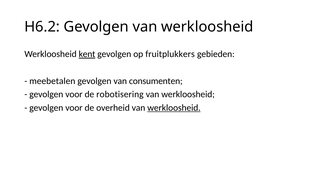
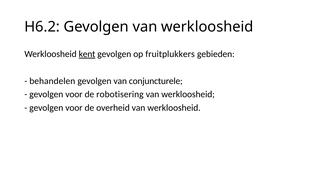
meebetalen: meebetalen -> behandelen
consumenten: consumenten -> conjuncturele
werkloosheid at (174, 108) underline: present -> none
